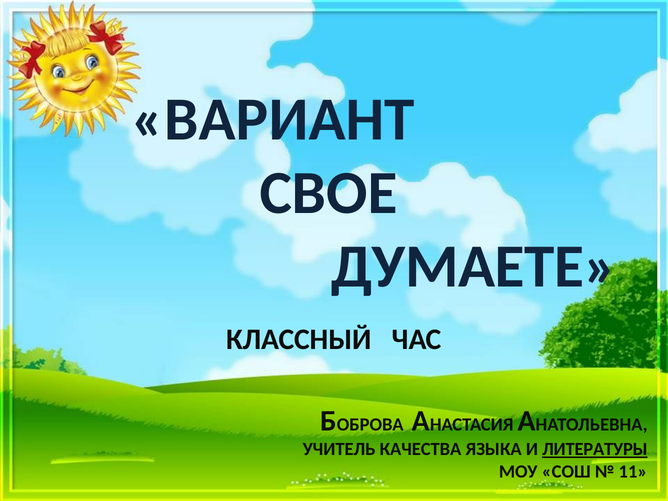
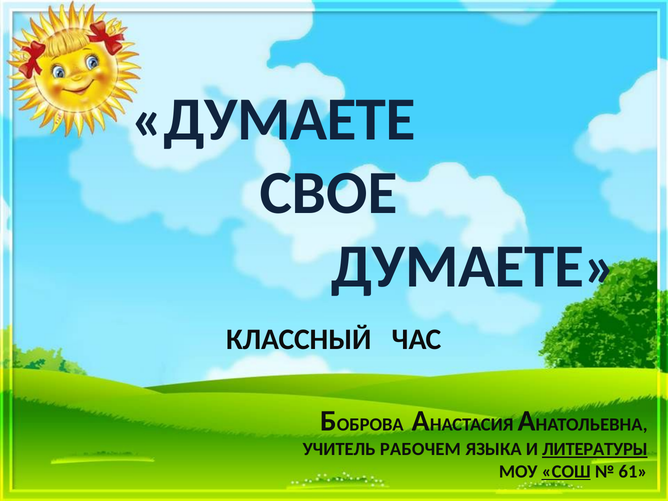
ВАРИАНТ at (273, 120): ВАРИАНТ -> ДУМАЕТЕ
КАЧЕСТВА: КАЧЕСТВА -> РАБОЧЕМ
СОШ underline: none -> present
11: 11 -> 61
